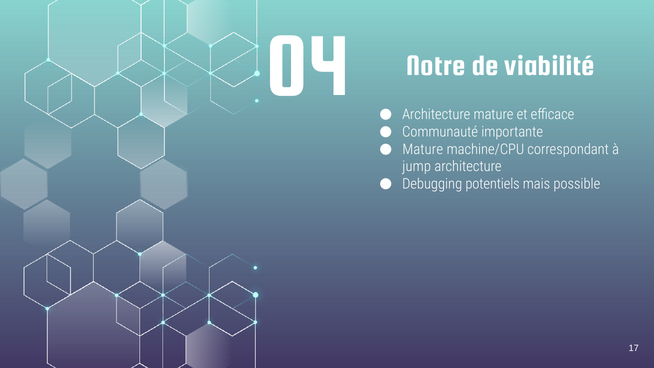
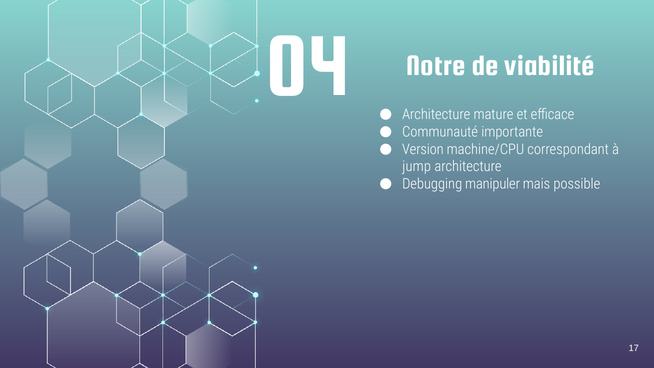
Mature at (423, 149): Mature -> Version
potentiels: potentiels -> manipuler
